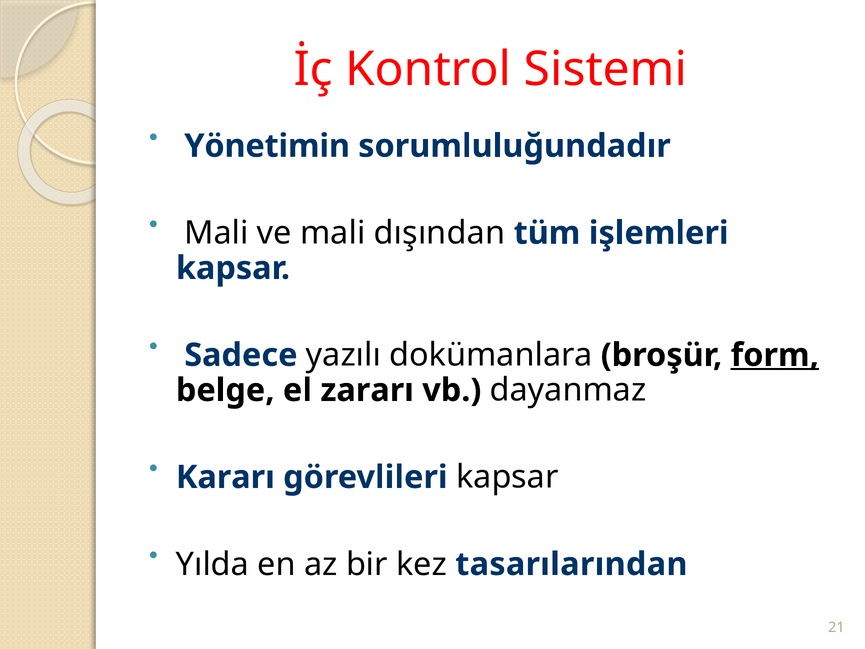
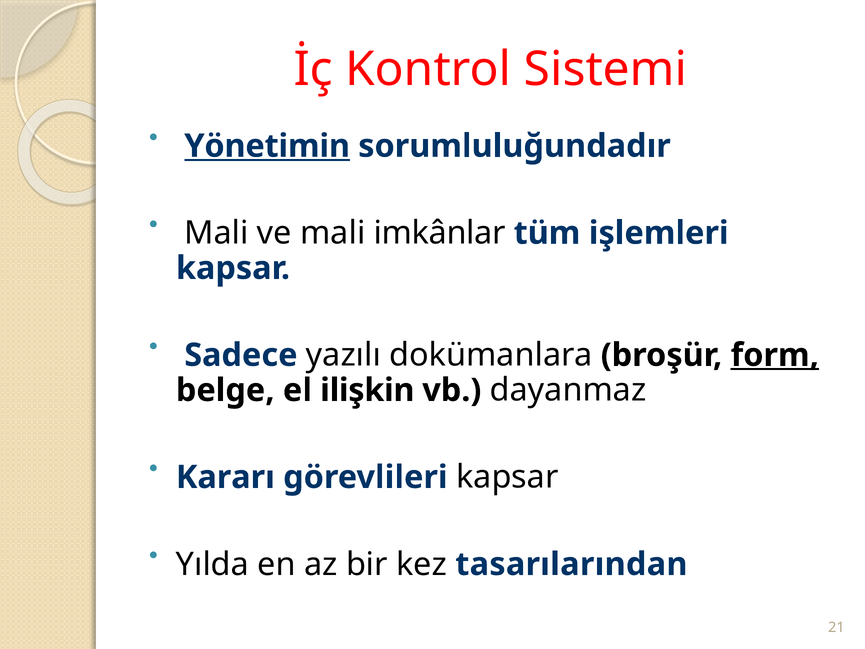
Yönetimin underline: none -> present
dışından: dışından -> imkânlar
zararı: zararı -> ilişkin
